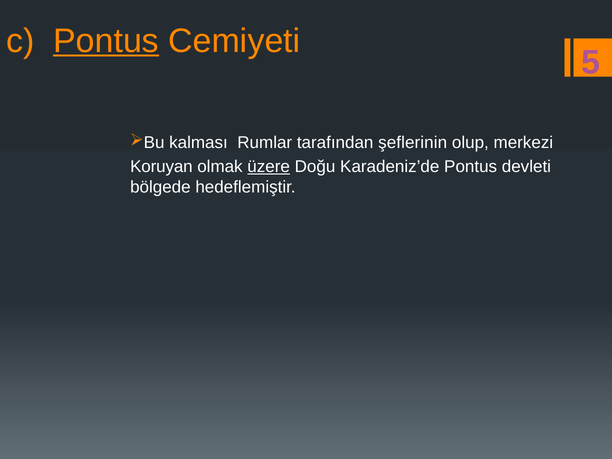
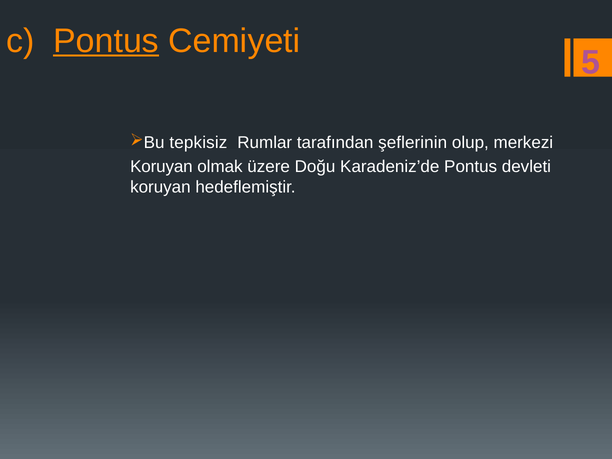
kalması: kalması -> tepkisiz
üzere underline: present -> none
bölgede at (160, 187): bölgede -> koruyan
